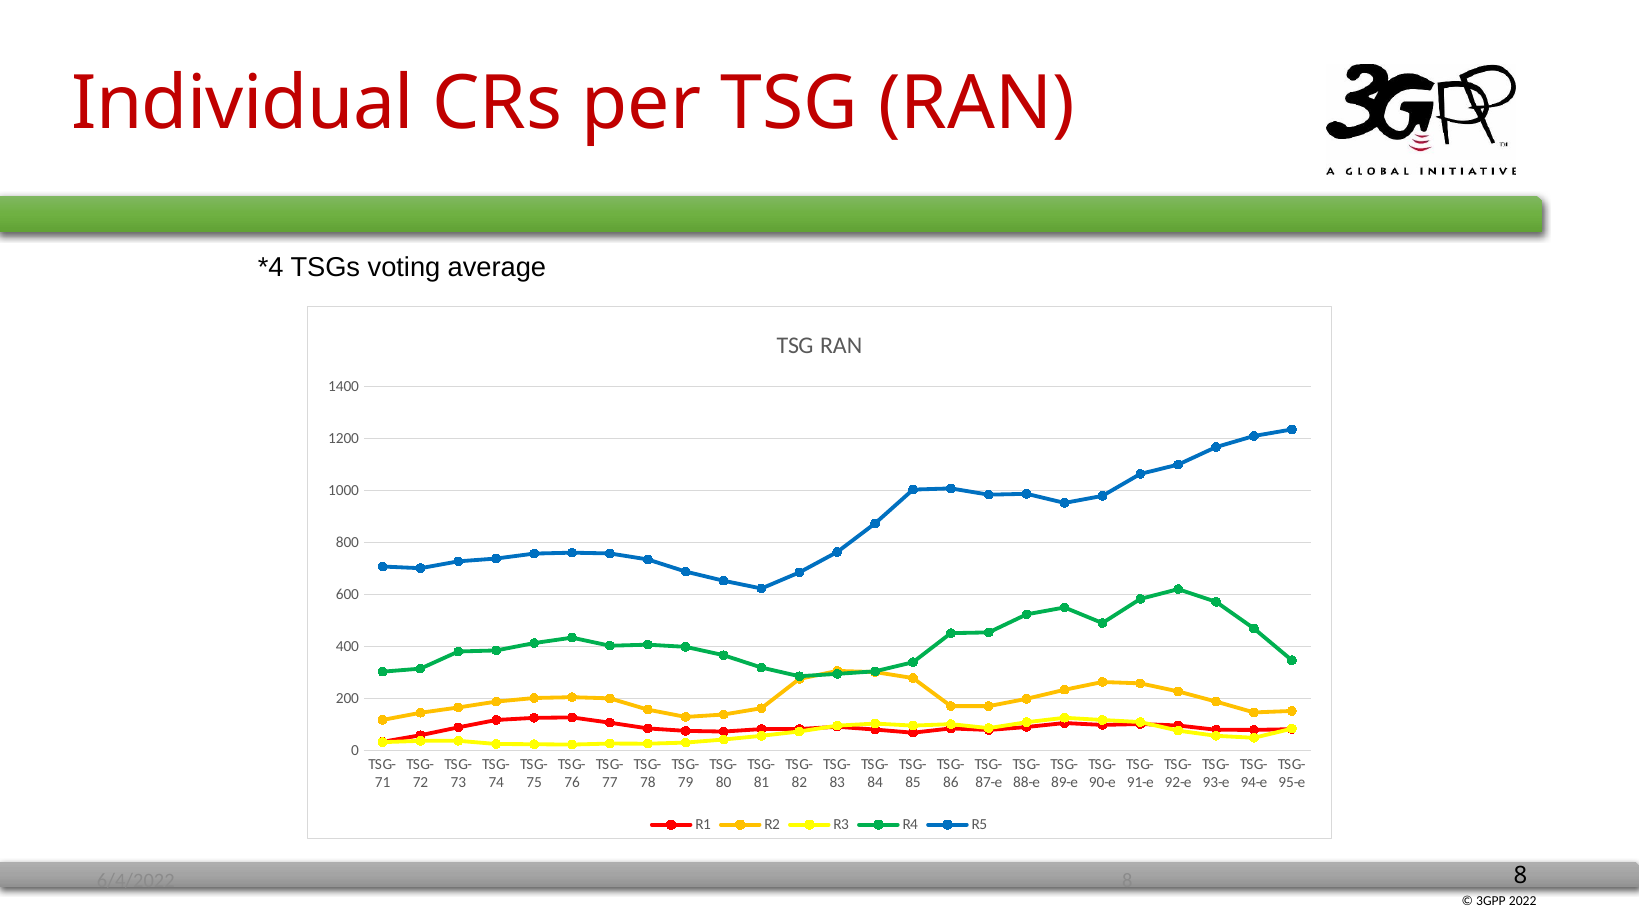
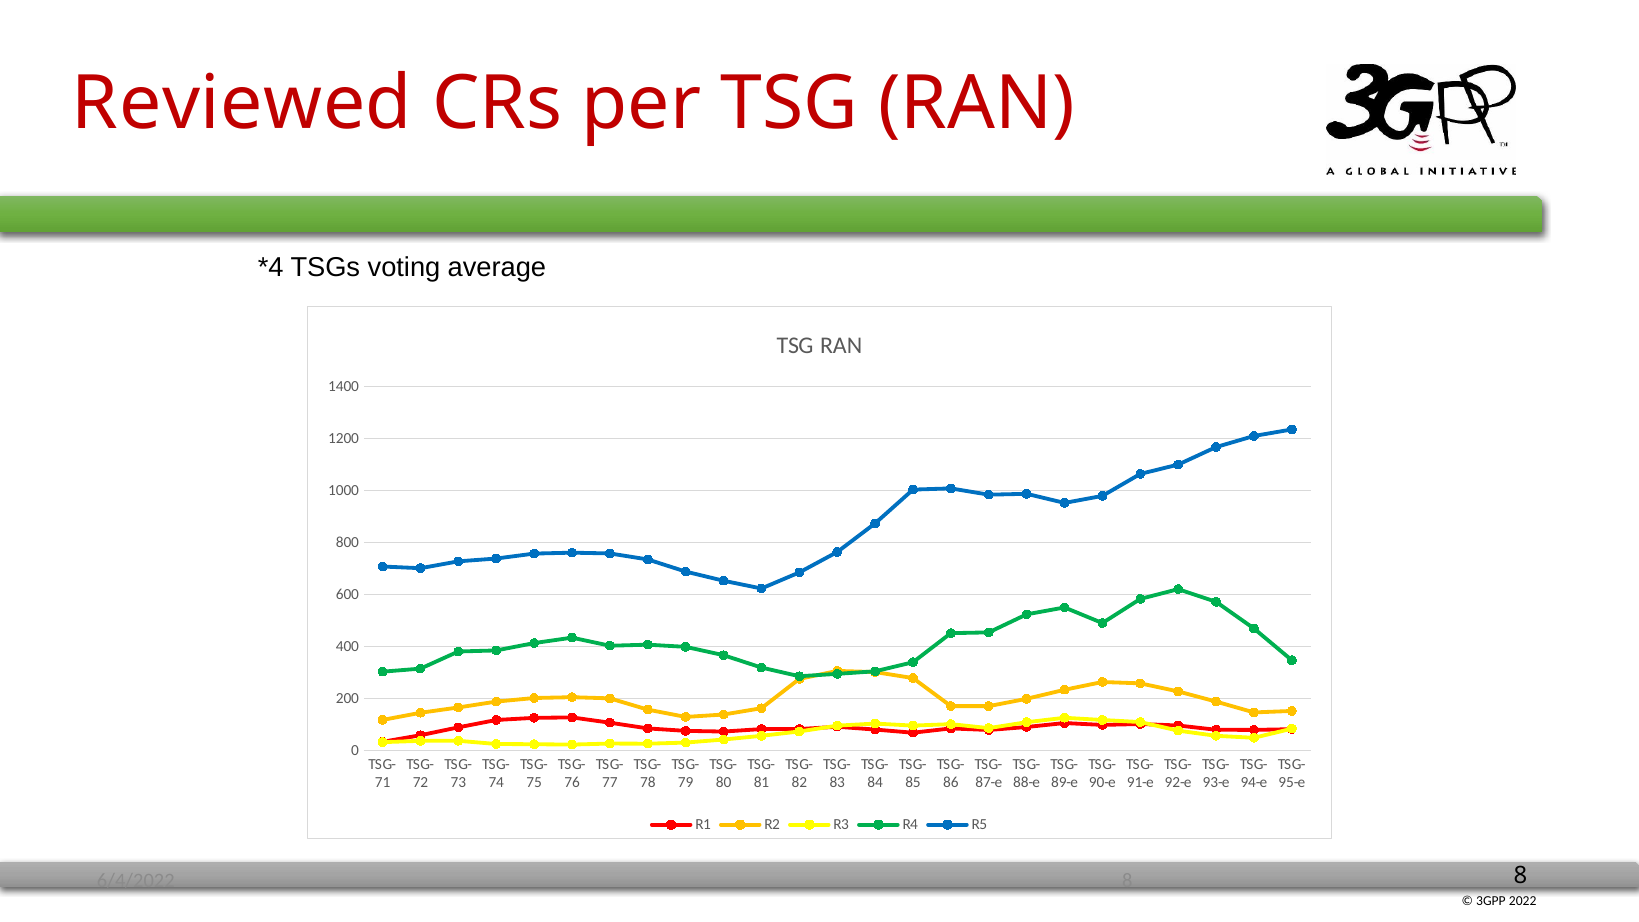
Individual: Individual -> Reviewed
